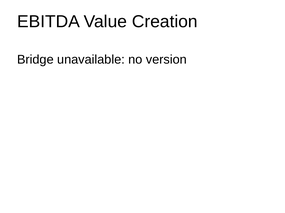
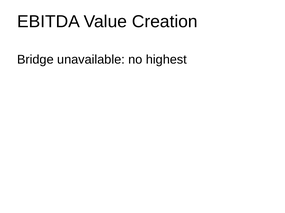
version: version -> highest
